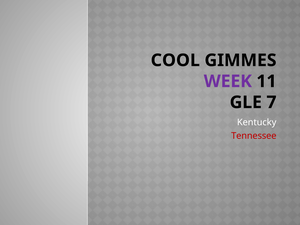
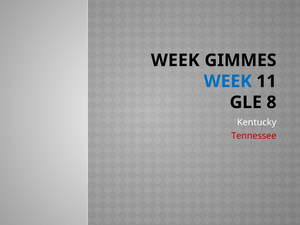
COOL at (175, 60): COOL -> WEEK
WEEK at (228, 81) colour: purple -> blue
7: 7 -> 8
